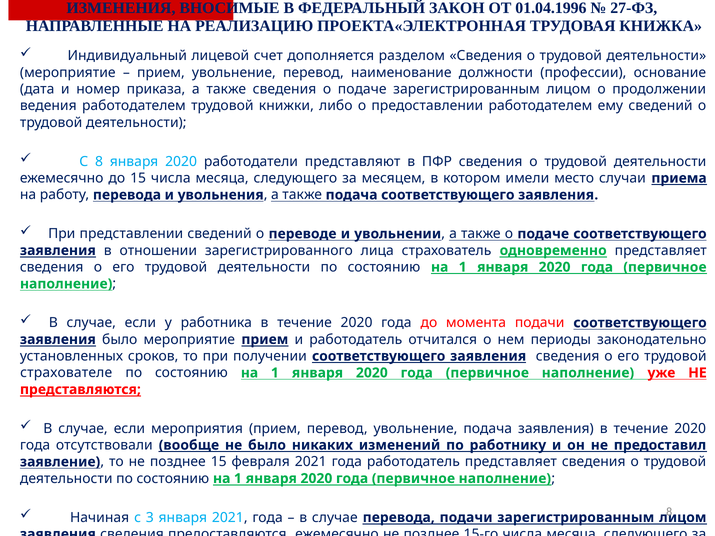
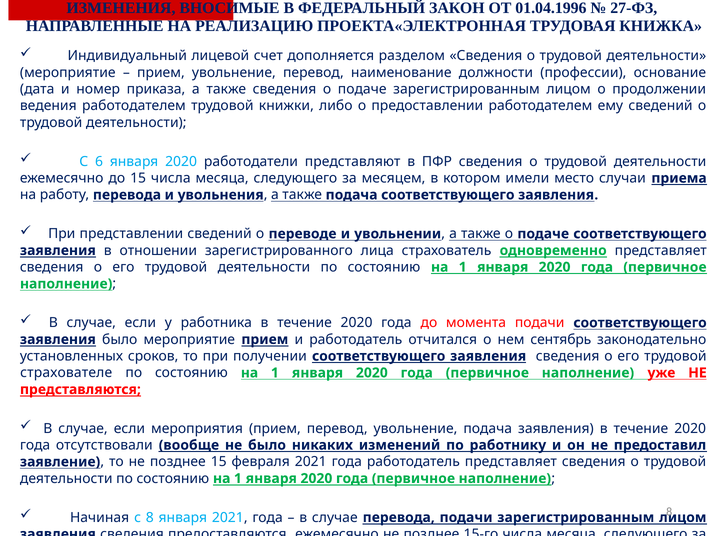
С 8: 8 -> 6
периоды: периоды -> сентябрь
с 3: 3 -> 8
